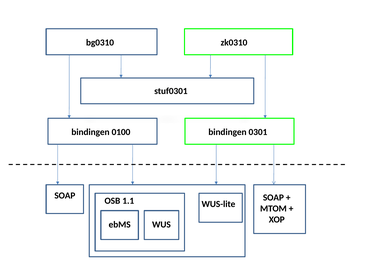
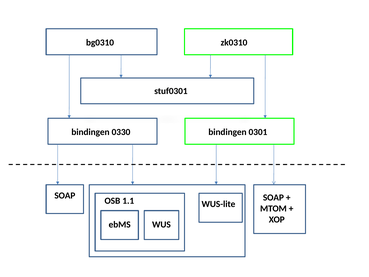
0100: 0100 -> 0330
